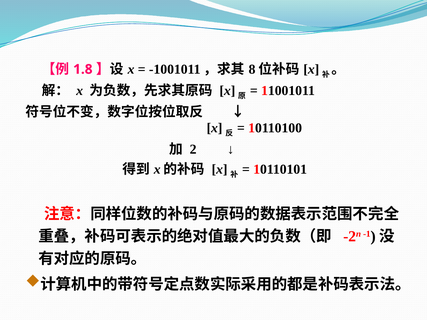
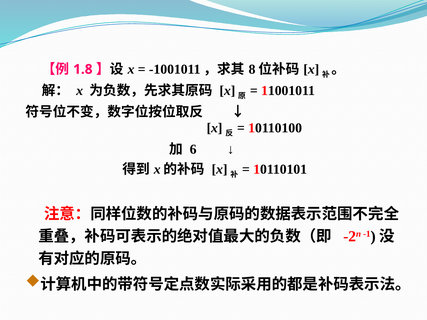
2: 2 -> 6
